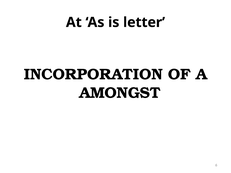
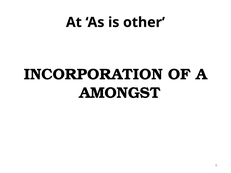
letter: letter -> other
